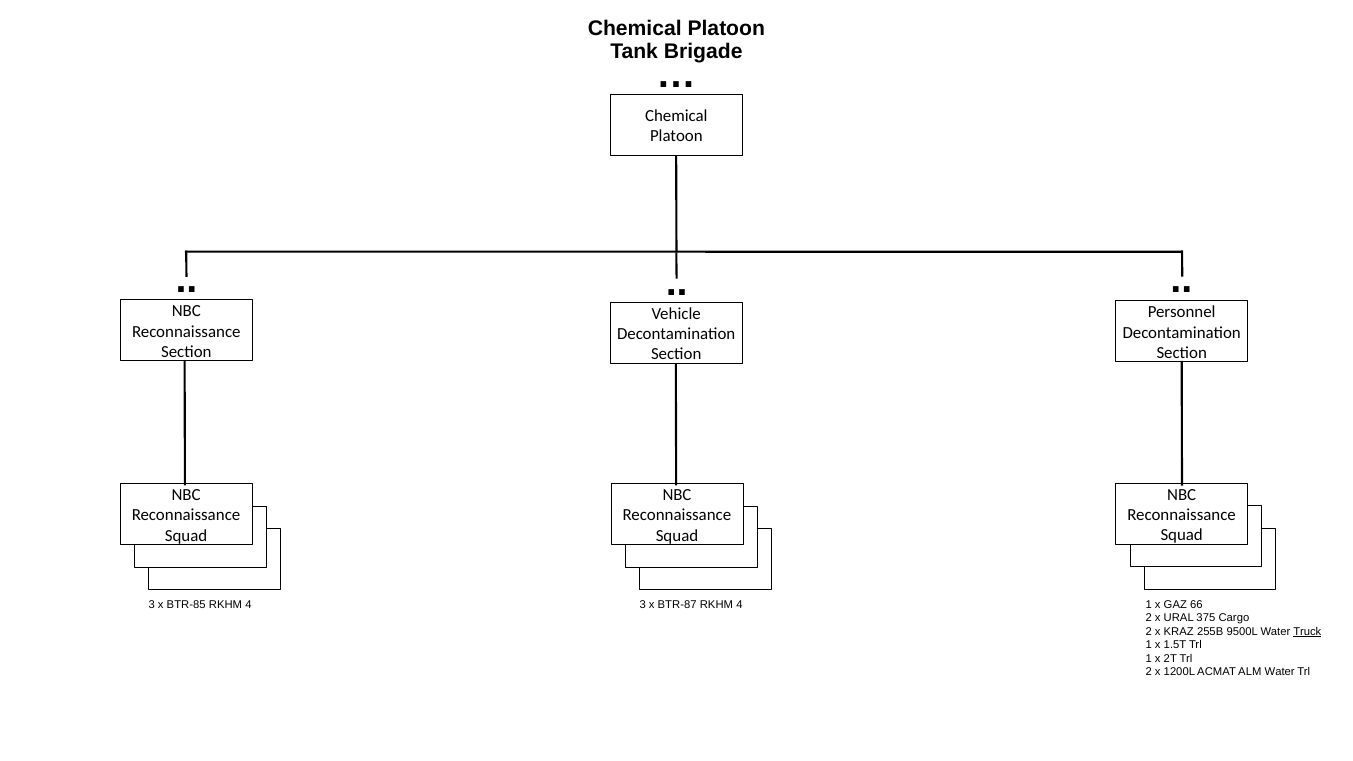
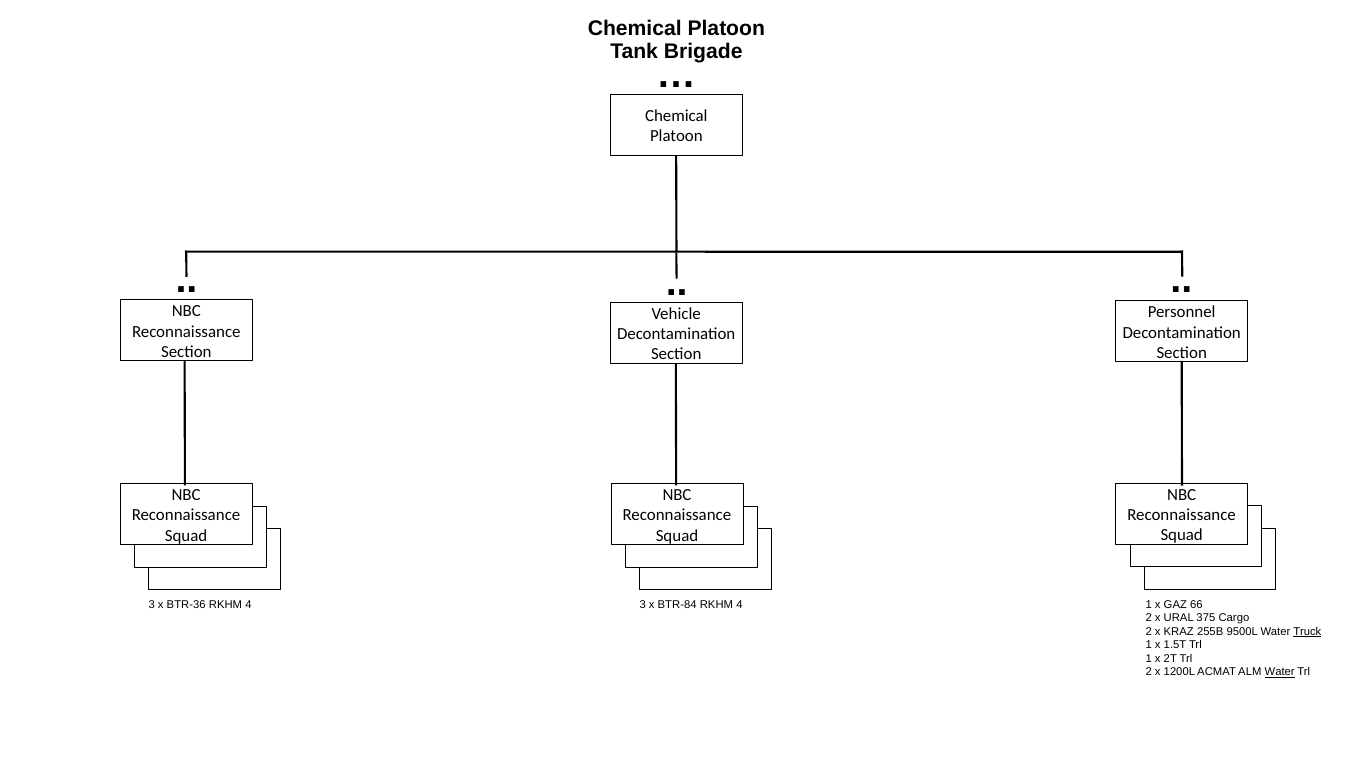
BTR-85: BTR-85 -> BTR-36
BTR-87: BTR-87 -> BTR-84
Water at (1280, 672) underline: none -> present
